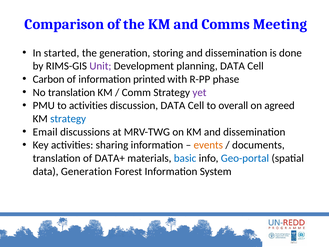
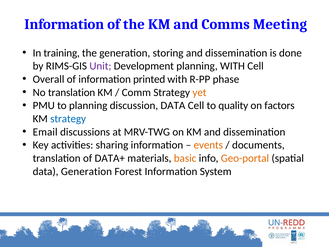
Comparison at (64, 24): Comparison -> Information
started: started -> training
planning DATA: DATA -> WITH
Carbon: Carbon -> Overall
yet colour: purple -> orange
to activities: activities -> planning
overall: overall -> quality
agreed: agreed -> factors
basic colour: blue -> orange
Geo-portal colour: blue -> orange
